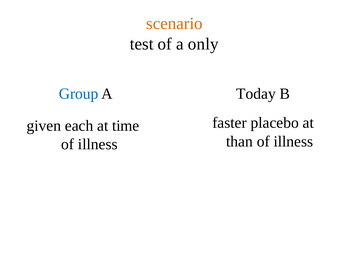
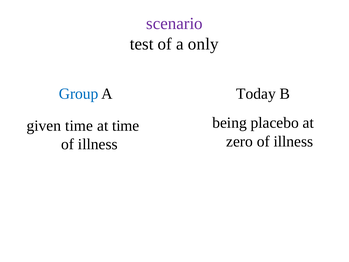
scenario colour: orange -> purple
faster: faster -> being
given each: each -> time
than: than -> zero
